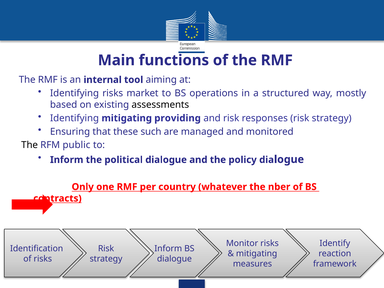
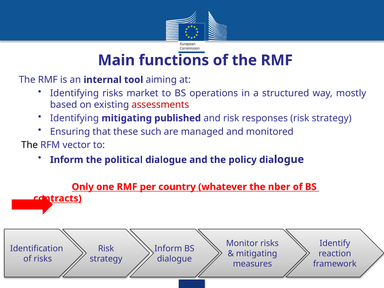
assessments colour: black -> red
providing: providing -> published
public: public -> vector
